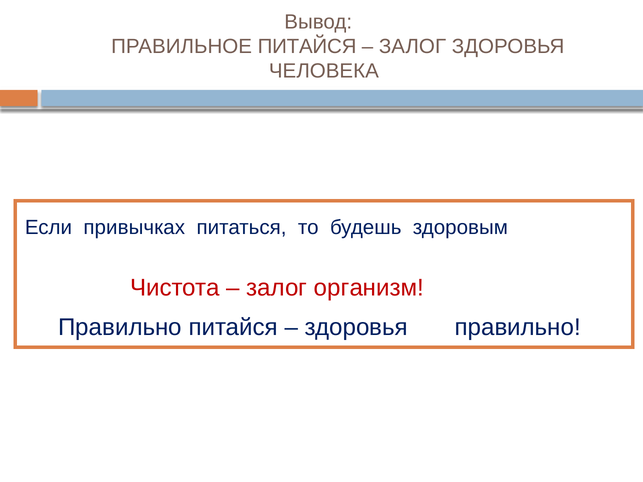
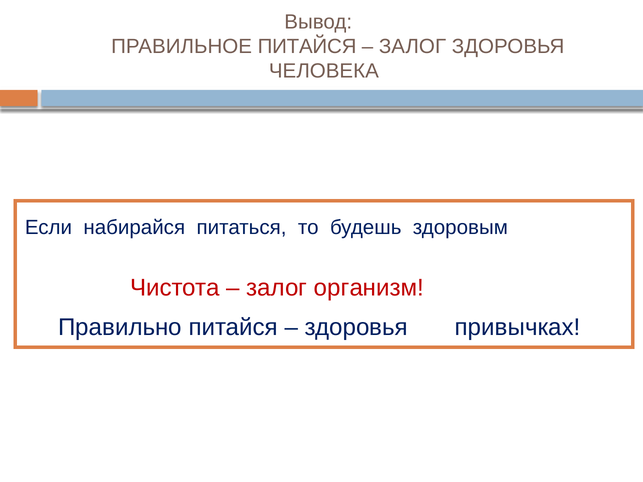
привычках: привычках -> набирайся
здоровья правильно: правильно -> привычках
